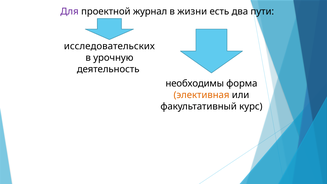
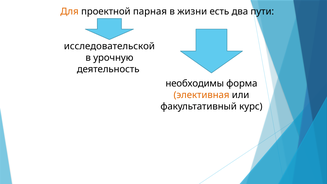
Для colour: purple -> orange
журнал: журнал -> парная
исследовательских: исследовательских -> исследовательской
